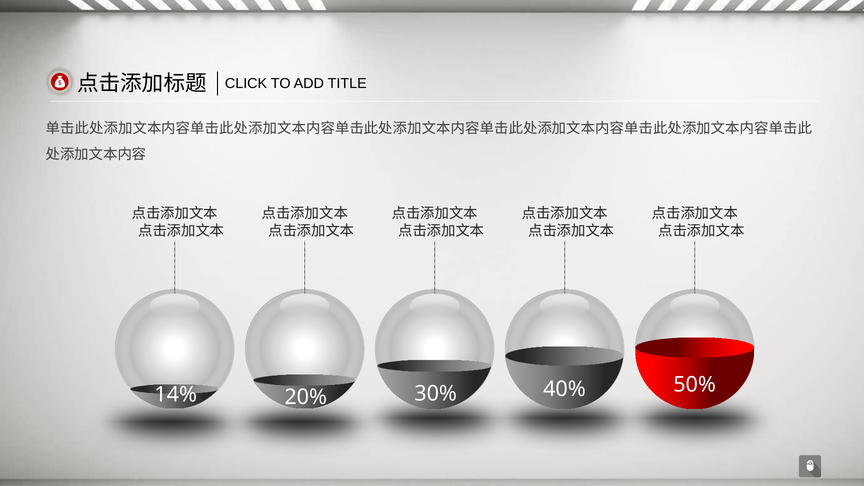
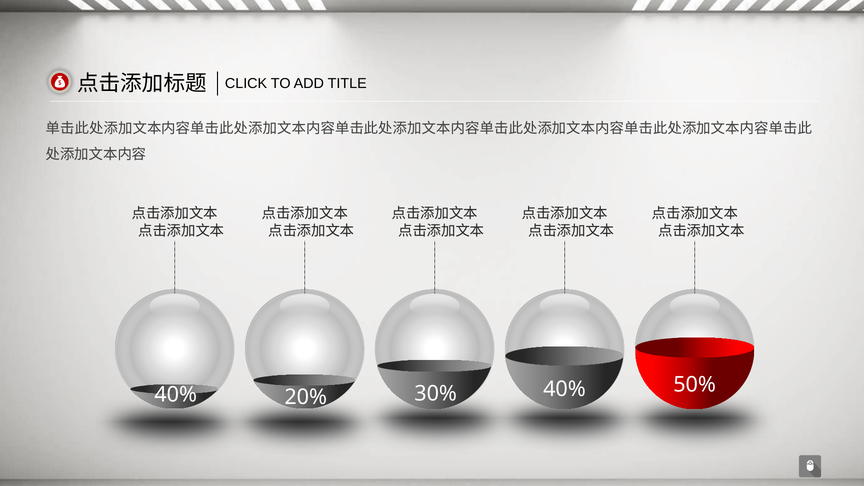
14% at (176, 395): 14% -> 40%
